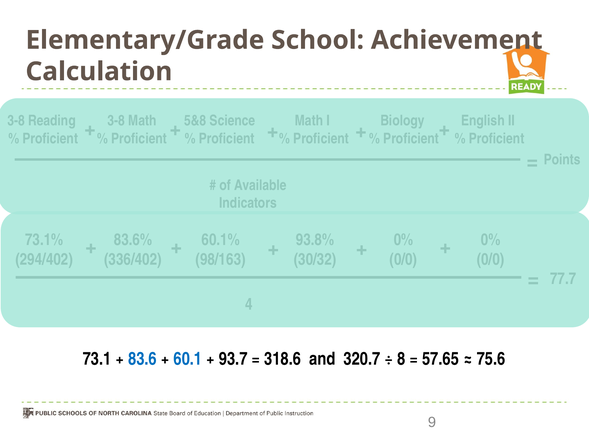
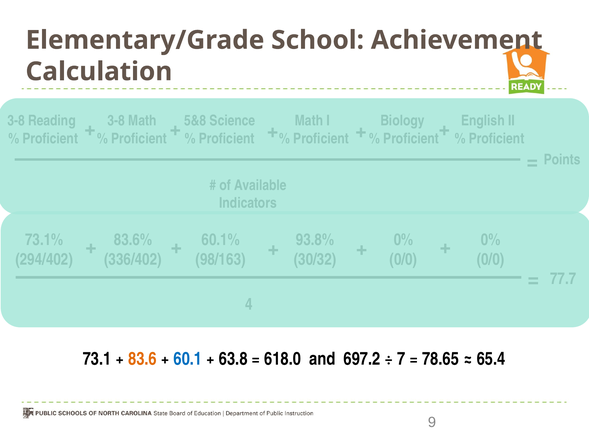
83.6 colour: blue -> orange
93.7: 93.7 -> 63.8
318.6: 318.6 -> 618.0
320.7: 320.7 -> 697.2
8: 8 -> 7
57.65: 57.65 -> 78.65
75.6: 75.6 -> 65.4
